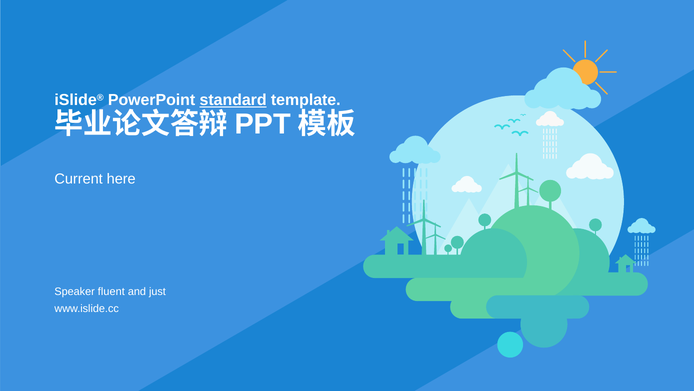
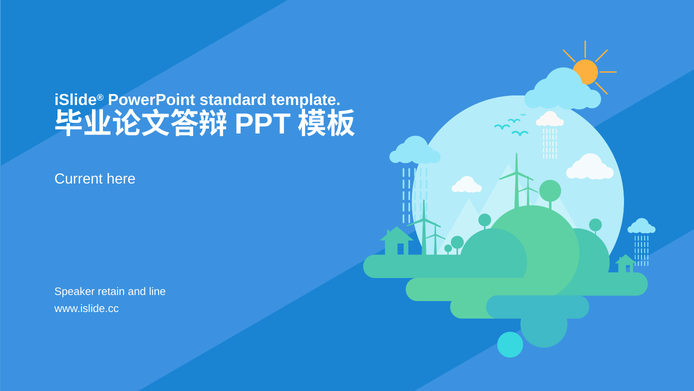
standard underline: present -> none
fluent: fluent -> retain
just: just -> line
